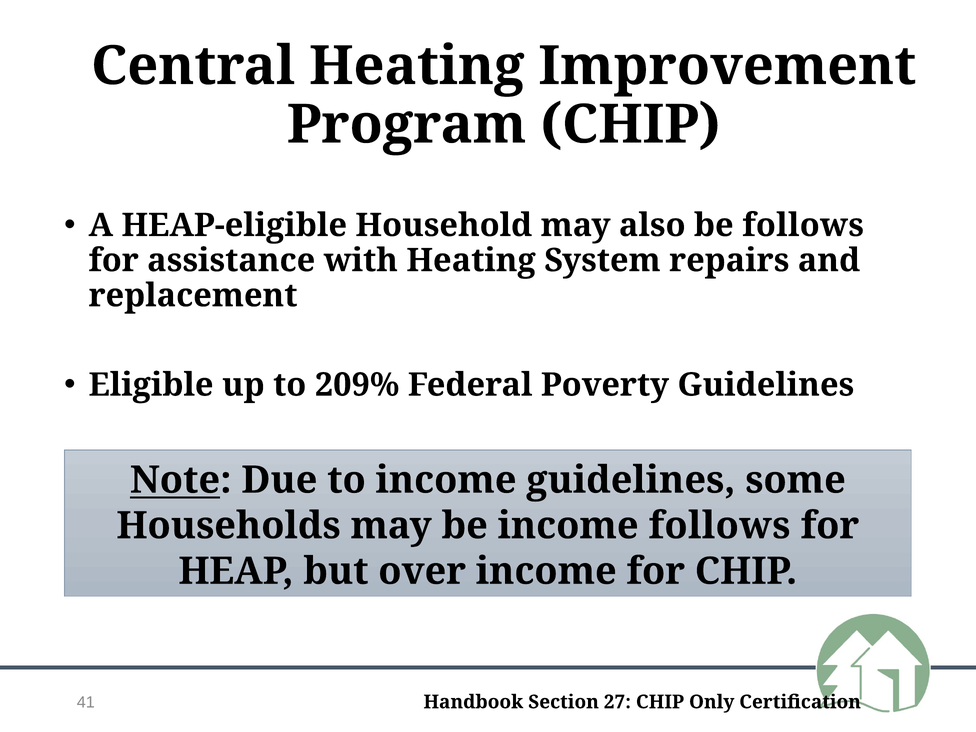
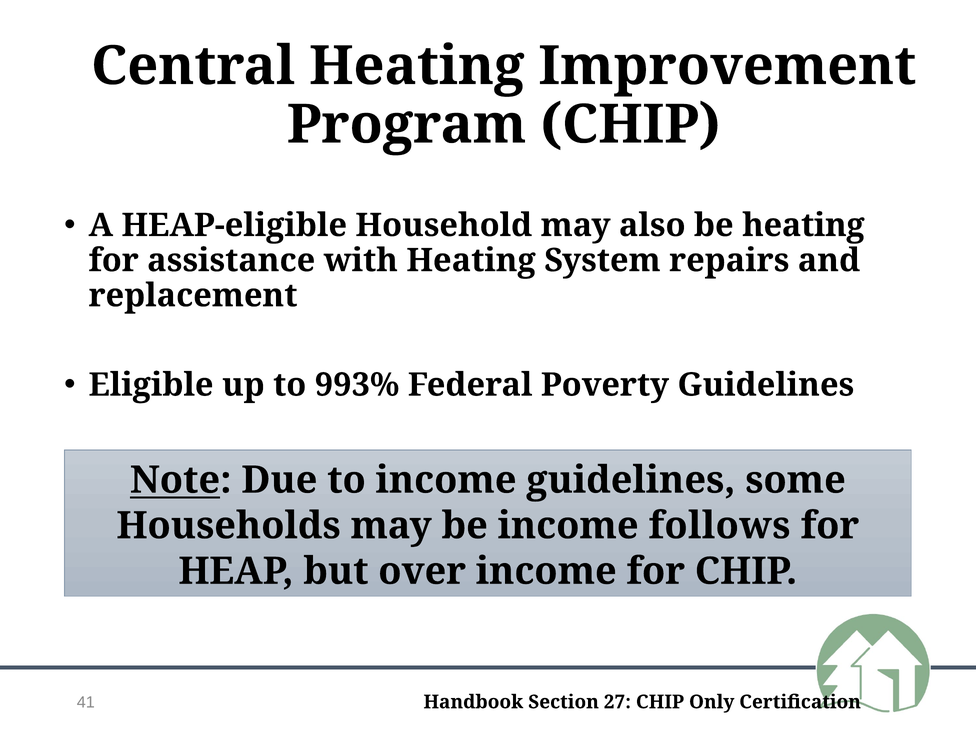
be follows: follows -> heating
209%: 209% -> 993%
